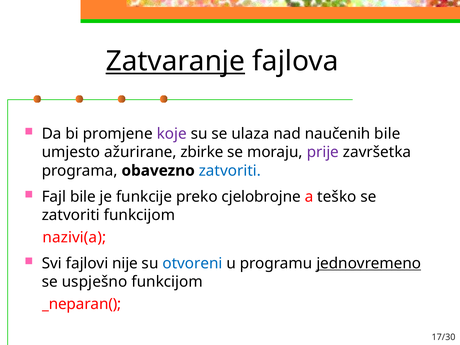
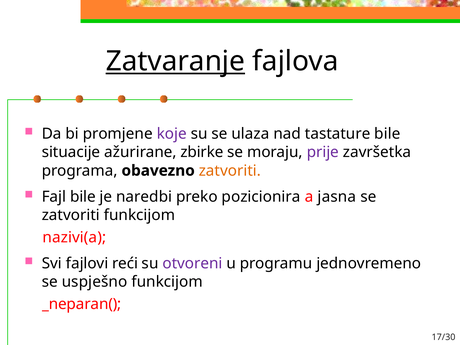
naučenih: naučenih -> tastature
umjesto: umjesto -> situacije
zatvoriti at (230, 171) colour: blue -> orange
funkcije: funkcije -> naredbi
cjelobrojne: cjelobrojne -> pozicionira
teško: teško -> jasna
nije: nije -> reći
otvoreni colour: blue -> purple
jednovremeno underline: present -> none
